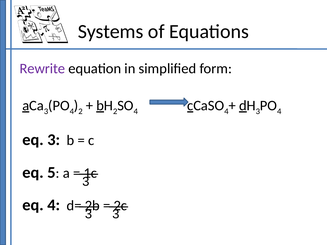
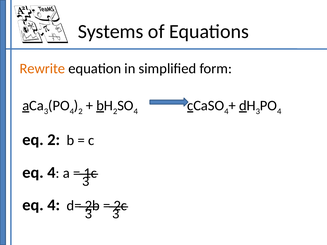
Rewrite colour: purple -> orange
eq 3: 3 -> 2
5 at (51, 173): 5 -> 4
